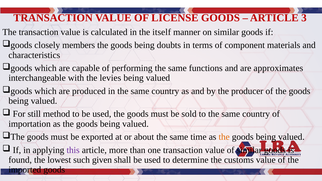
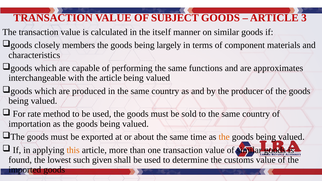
LICENSE: LICENSE -> SUBJECT
doubts: doubts -> largely
the levies: levies -> article
still: still -> rate
this colour: purple -> orange
